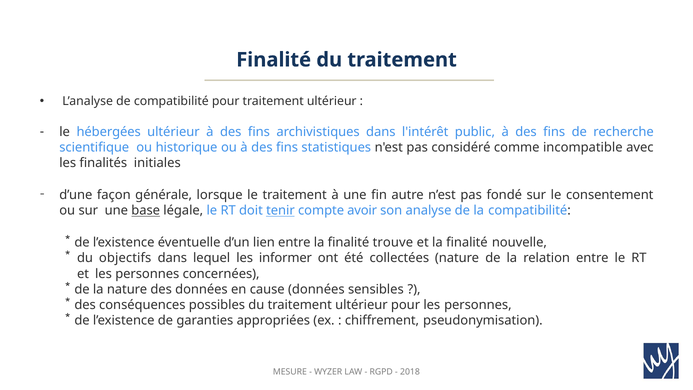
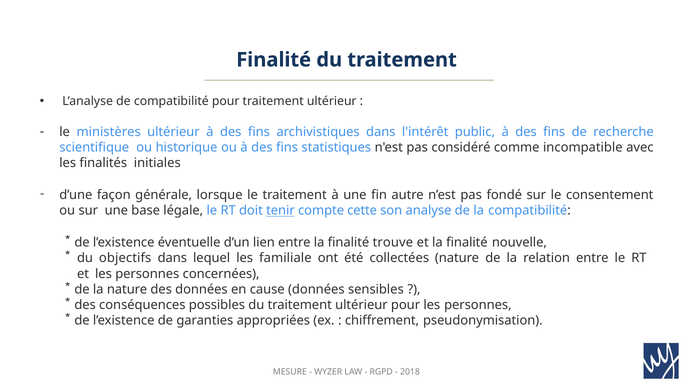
hébergées: hébergées -> ministères
base underline: present -> none
avoir: avoir -> cette
informer: informer -> familiale
